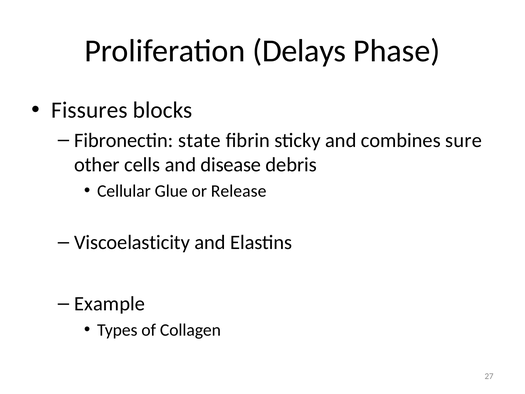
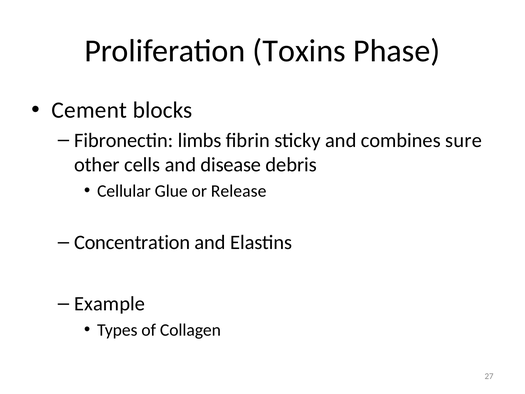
Delays: Delays -> Toxins
Fissures: Fissures -> Cement
state: state -> limbs
Viscoelasticity: Viscoelasticity -> Concentration
